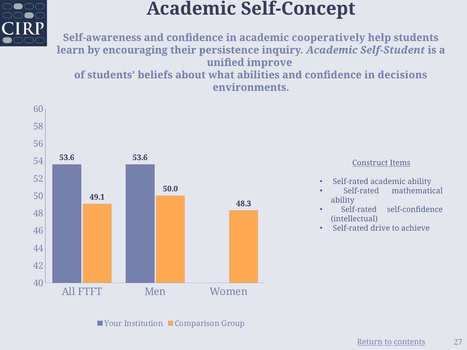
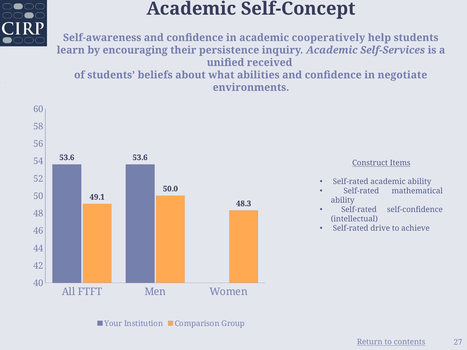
Self-Student: Self-Student -> Self-Services
improve: improve -> received
decisions: decisions -> negotiate
